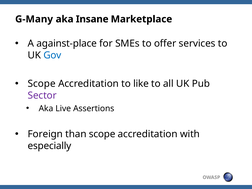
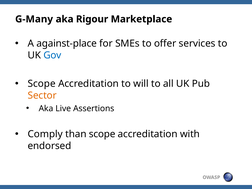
Insane: Insane -> Rigour
like: like -> will
Sector colour: purple -> orange
Foreign: Foreign -> Comply
especially: especially -> endorsed
